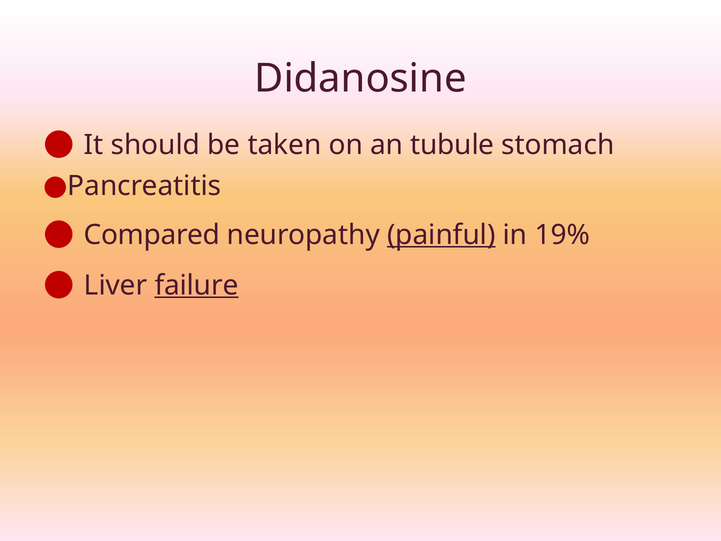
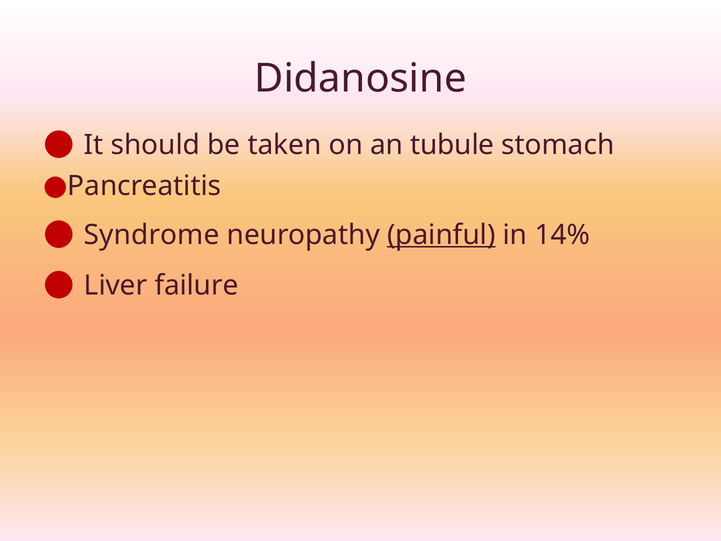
Compared: Compared -> Syndrome
19%: 19% -> 14%
failure underline: present -> none
